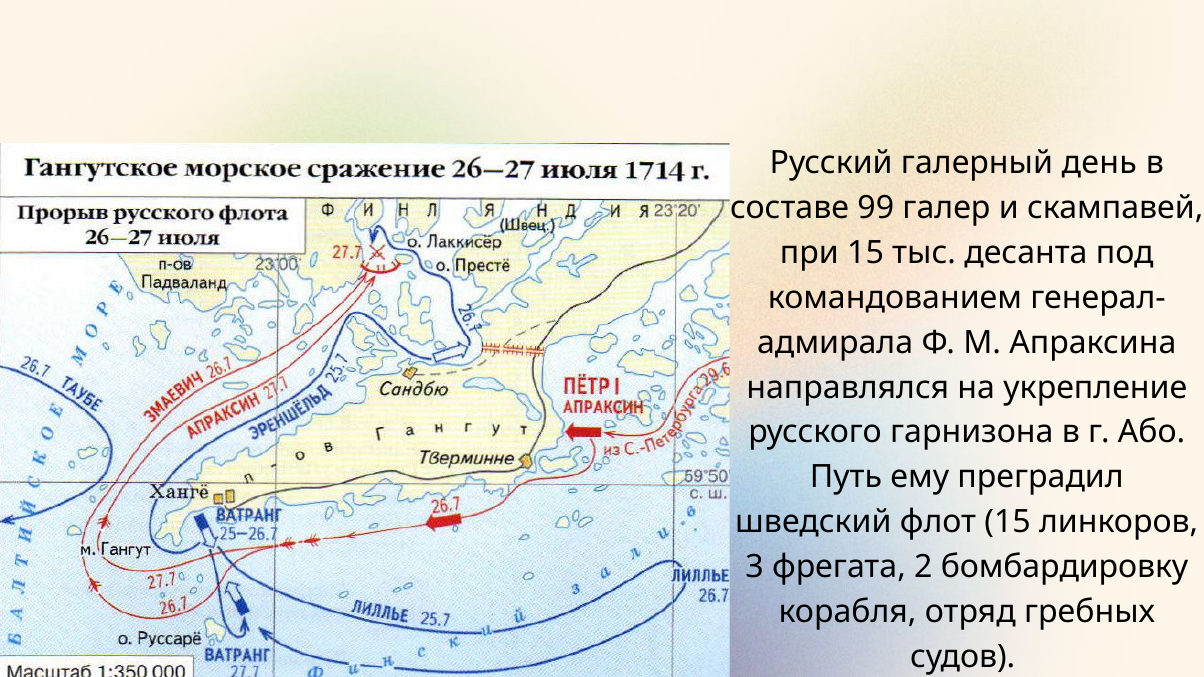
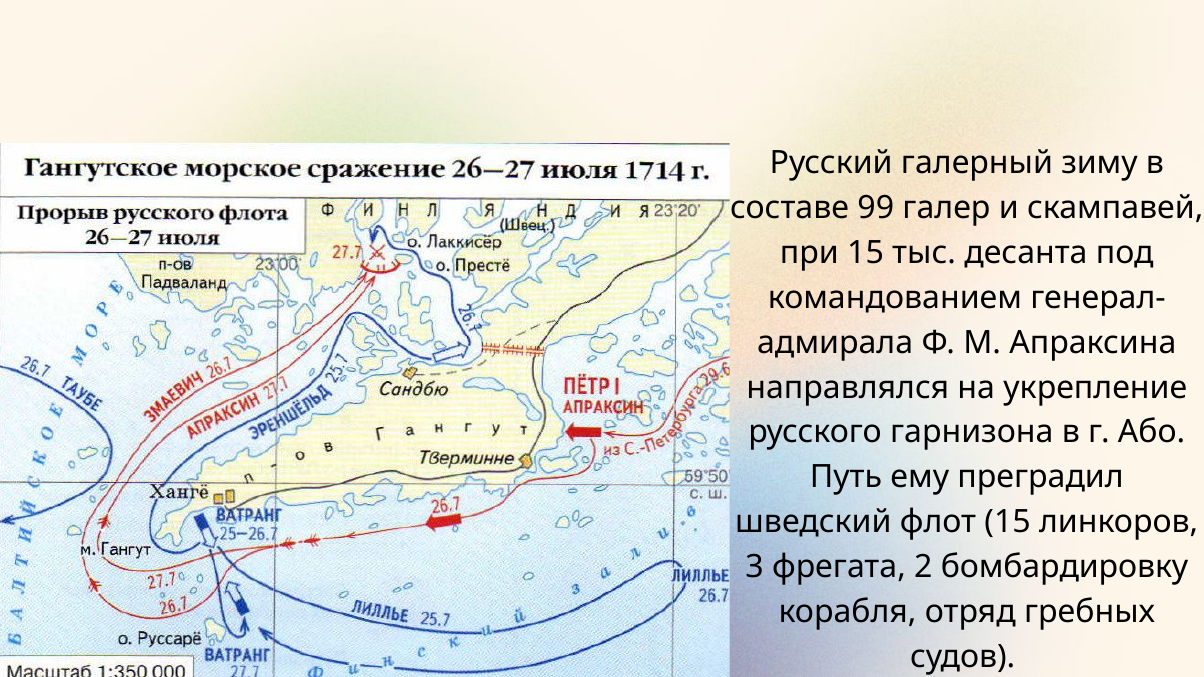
день: день -> зиму
